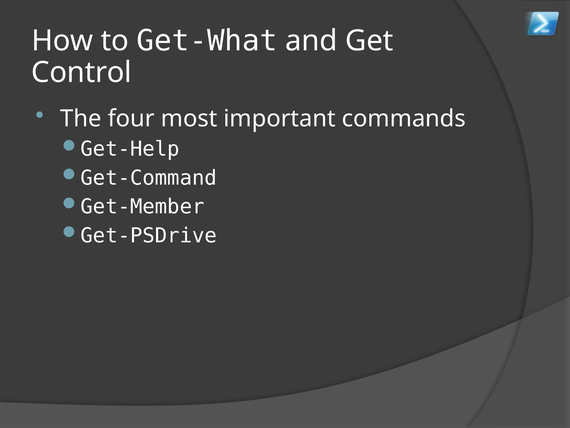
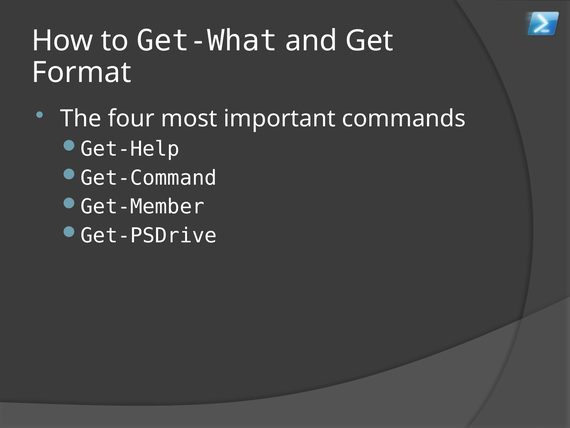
Control: Control -> Format
